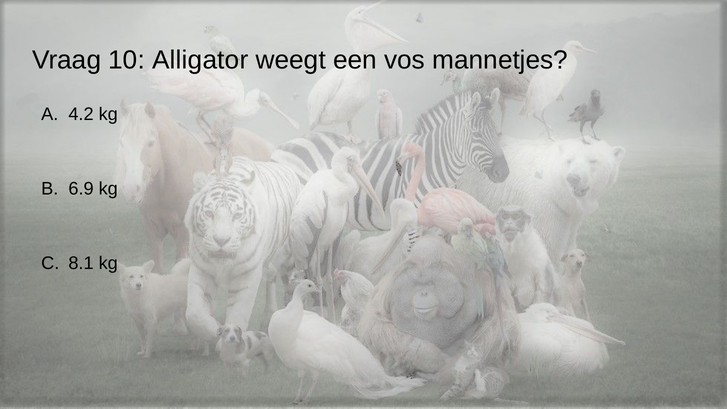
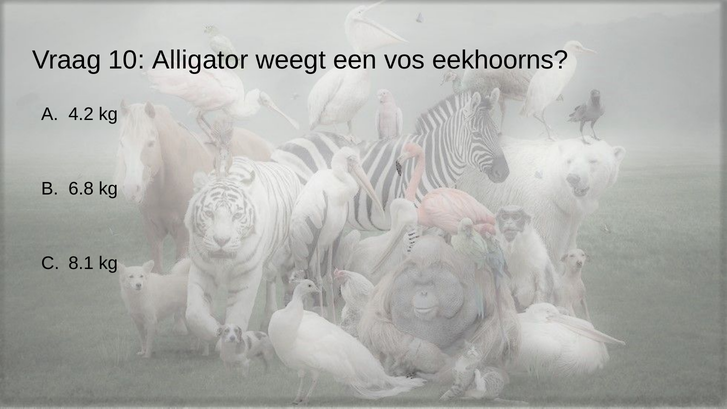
mannetjes: mannetjes -> eekhoorns
6.9: 6.9 -> 6.8
